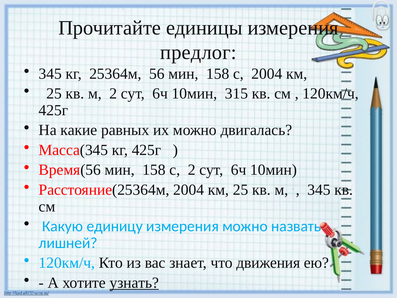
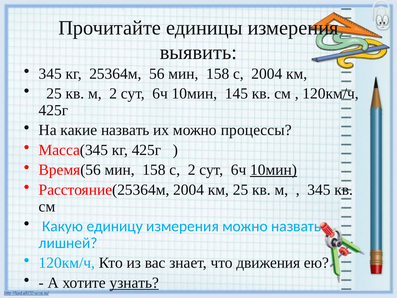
предлог: предлог -> выявить
315: 315 -> 145
какие равных: равных -> назвать
двигалась: двигалась -> процессы
10мин at (274, 170) underline: none -> present
